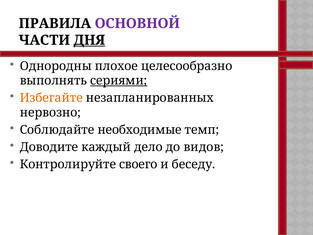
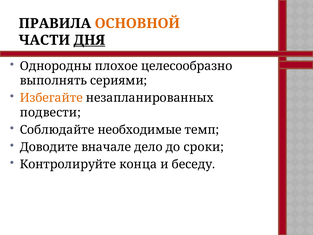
ОСНОВНОЙ colour: purple -> orange
сериями underline: present -> none
нервозно: нервозно -> подвести
каждый: каждый -> вначале
видов: видов -> сроки
своего: своего -> конца
